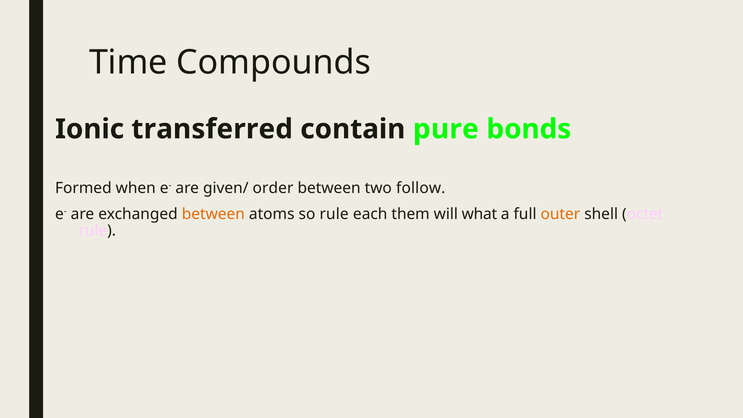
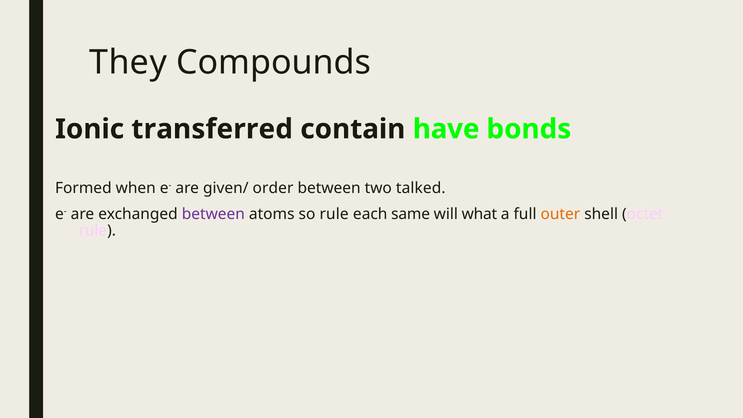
Time: Time -> They
pure: pure -> have
follow: follow -> talked
between at (213, 214) colour: orange -> purple
them: them -> same
